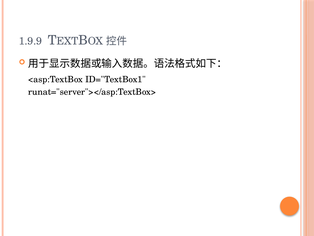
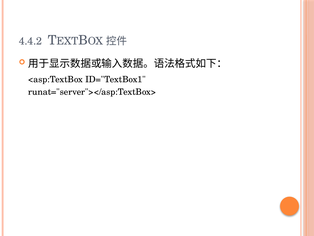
1.9.9: 1.9.9 -> 4.4.2
